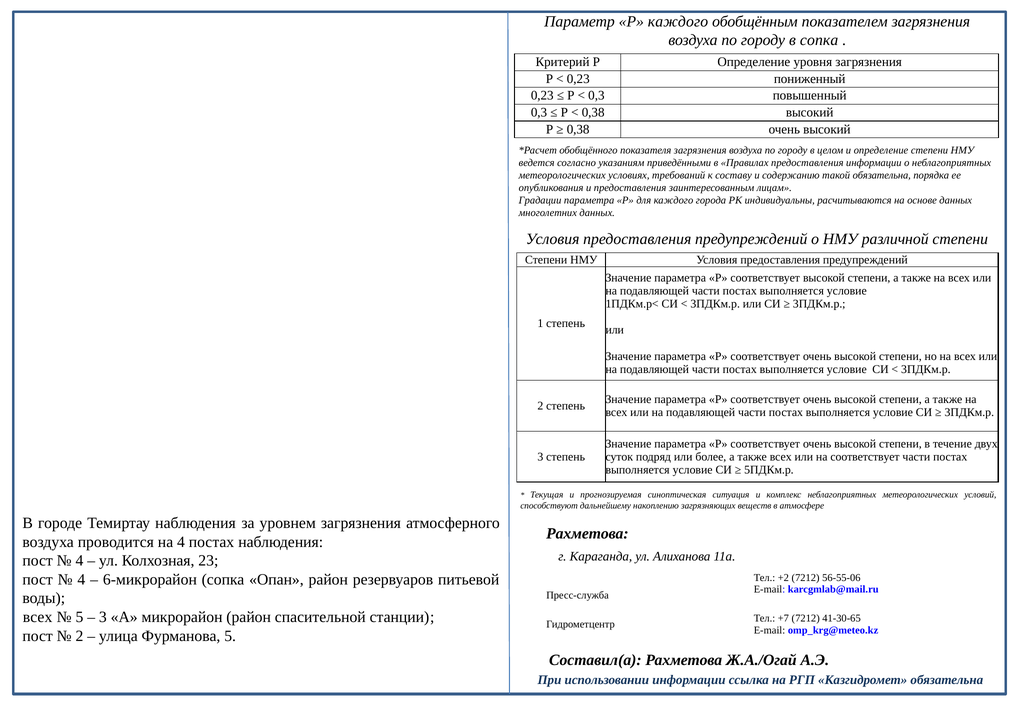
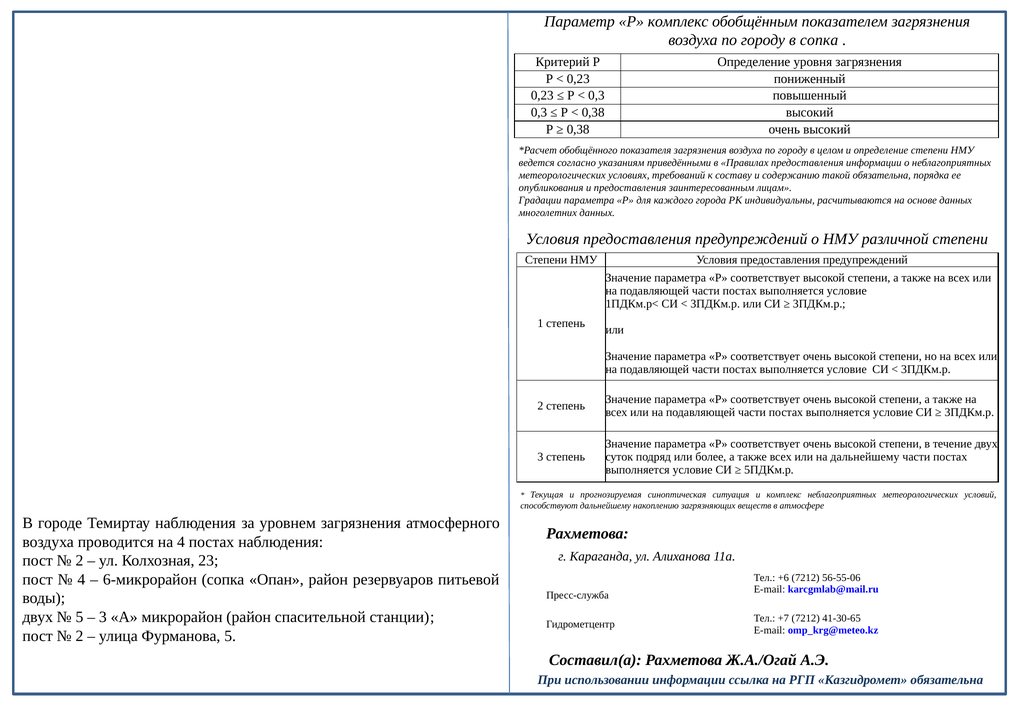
Р каждого: каждого -> комплекс
на соответствует: соответствует -> дальнейшему
4 at (79, 560): 4 -> 2
+2: +2 -> +6
всех at (38, 617): всех -> двух
